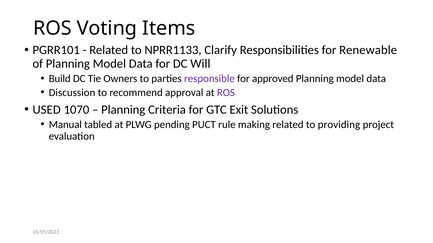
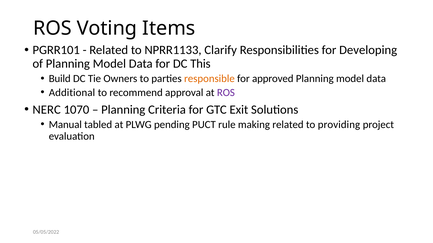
Renewable: Renewable -> Developing
Will: Will -> This
responsible colour: purple -> orange
Discussion: Discussion -> Additional
USED: USED -> NERC
